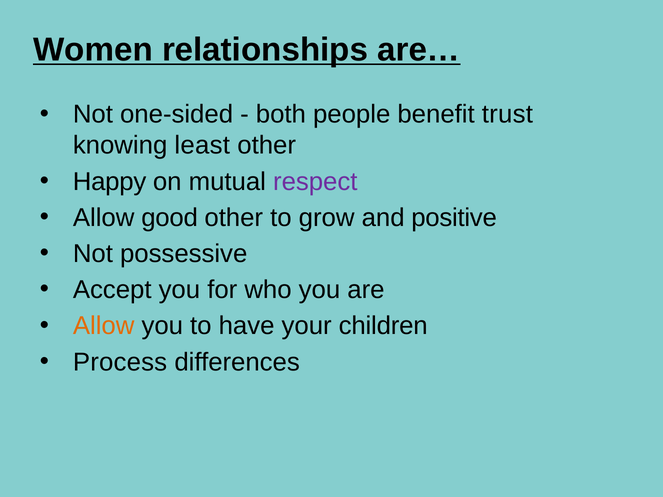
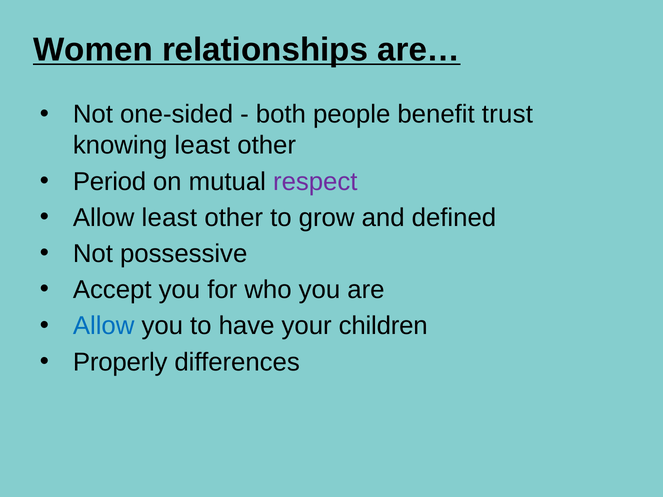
Happy: Happy -> Period
Allow good: good -> least
positive: positive -> defined
Allow at (104, 326) colour: orange -> blue
Process: Process -> Properly
